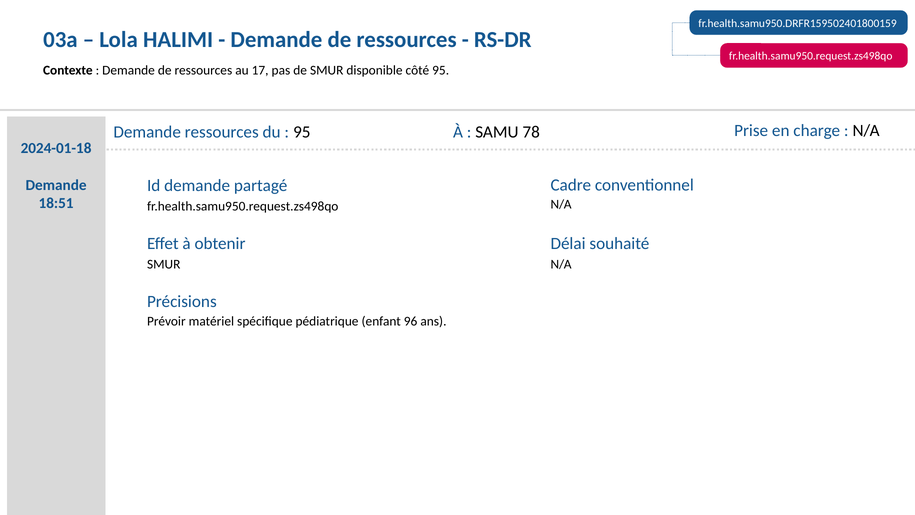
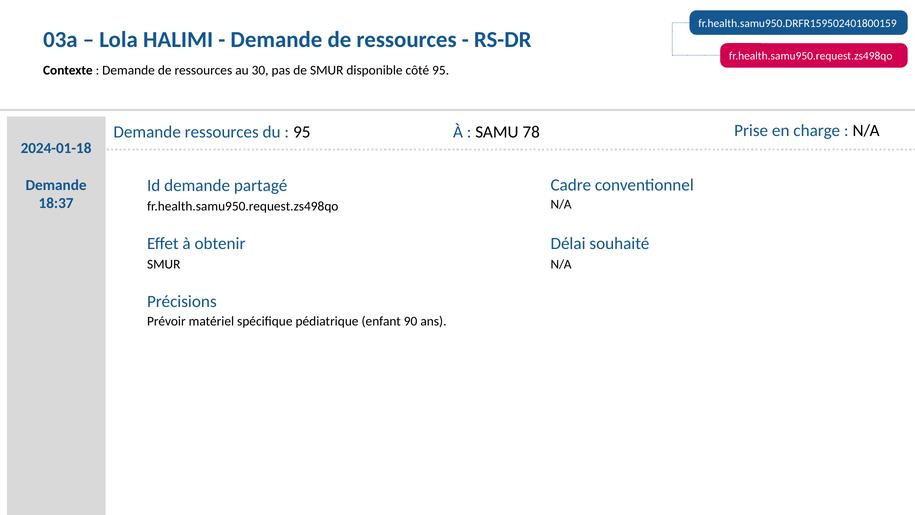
17: 17 -> 30
18:51: 18:51 -> 18:37
96: 96 -> 90
